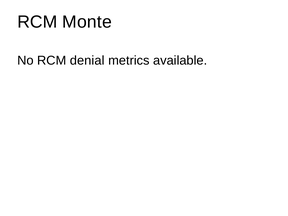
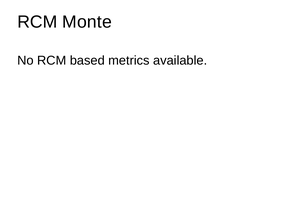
denial: denial -> based
